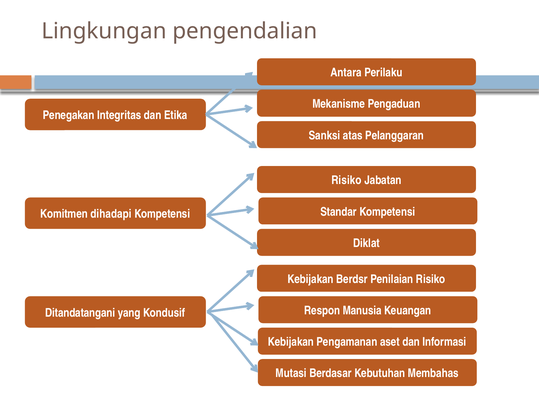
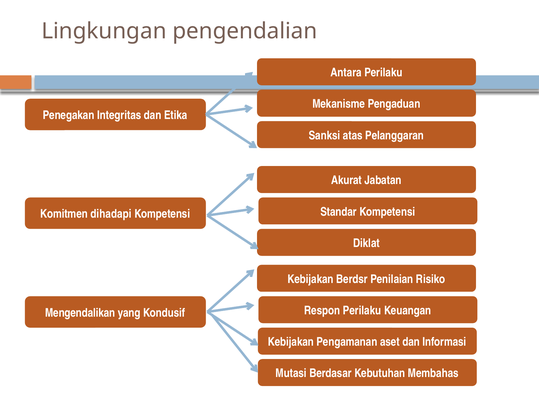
Risiko at (346, 180): Risiko -> Akurat
Respon Manusia: Manusia -> Perilaku
Ditandatangani: Ditandatangani -> Mengendalikan
